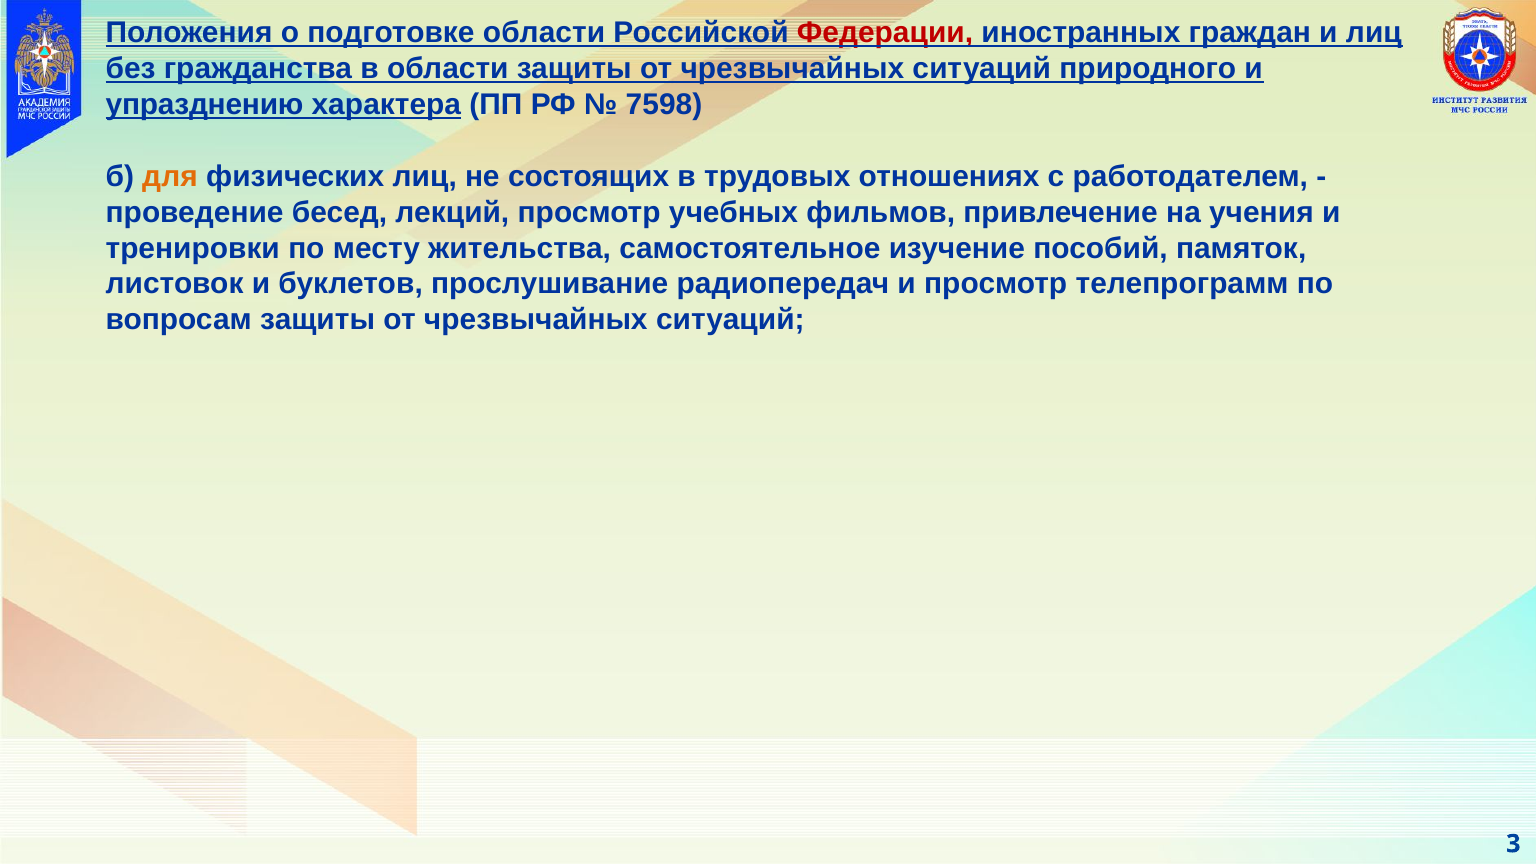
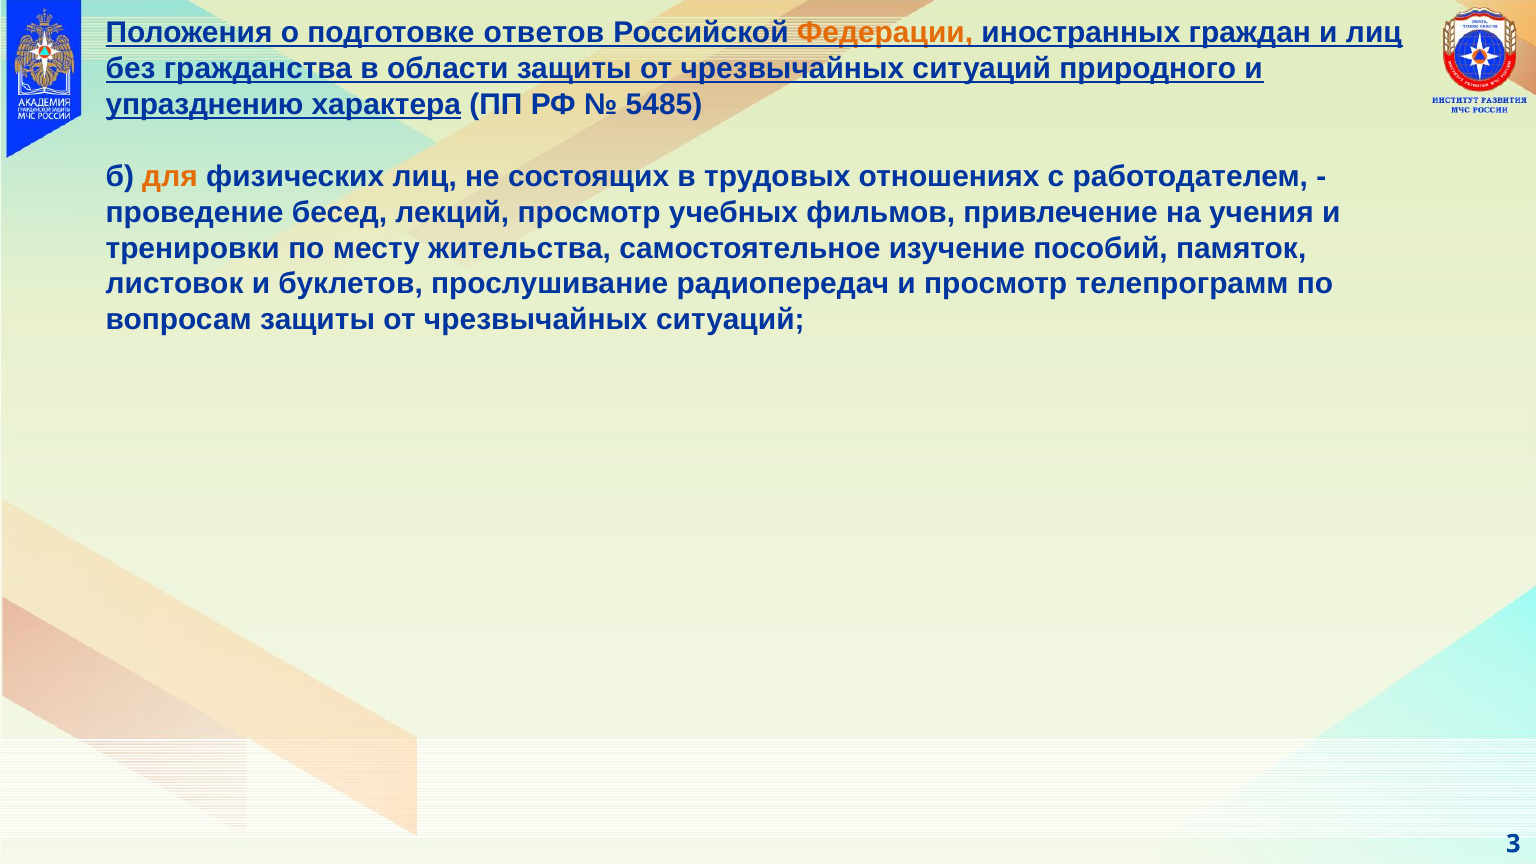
подготовке области: области -> ответов
Федерации colour: red -> orange
7598: 7598 -> 5485
